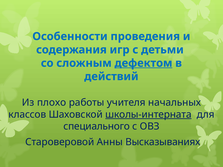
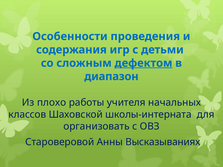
действий: действий -> диапазон
школы-интерната underline: present -> none
специального: специального -> организовать
